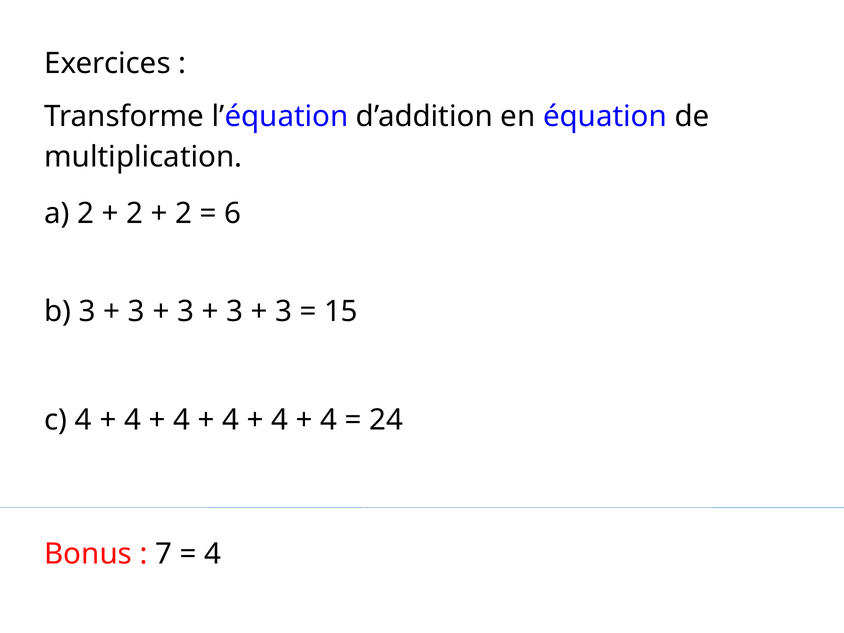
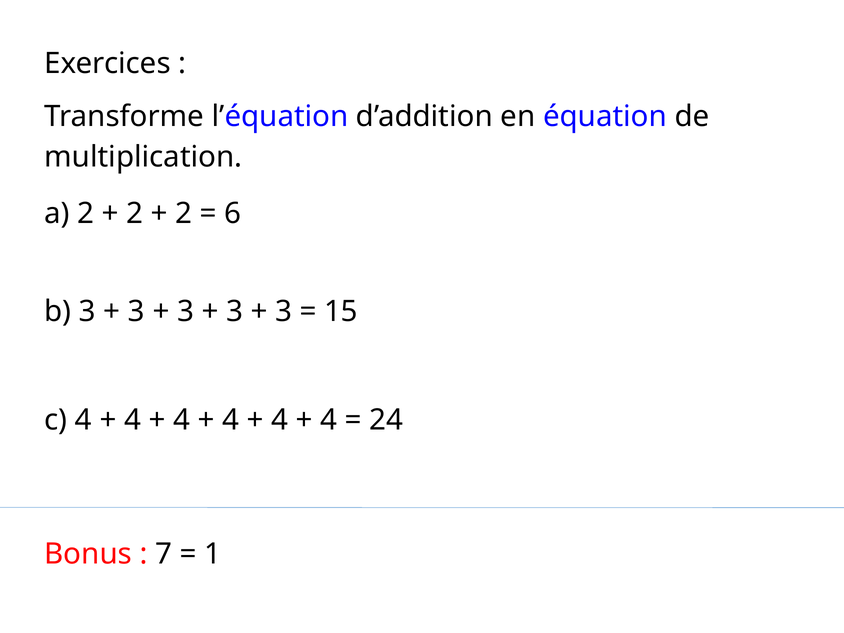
4 at (213, 554): 4 -> 1
